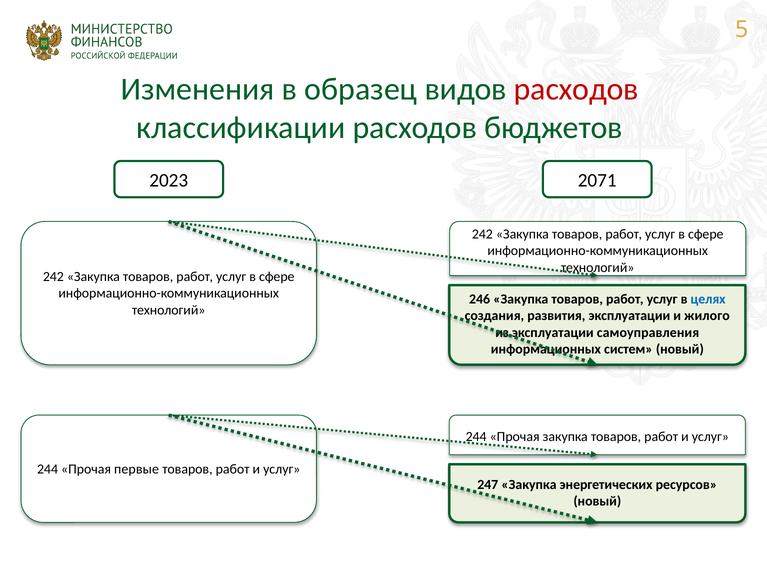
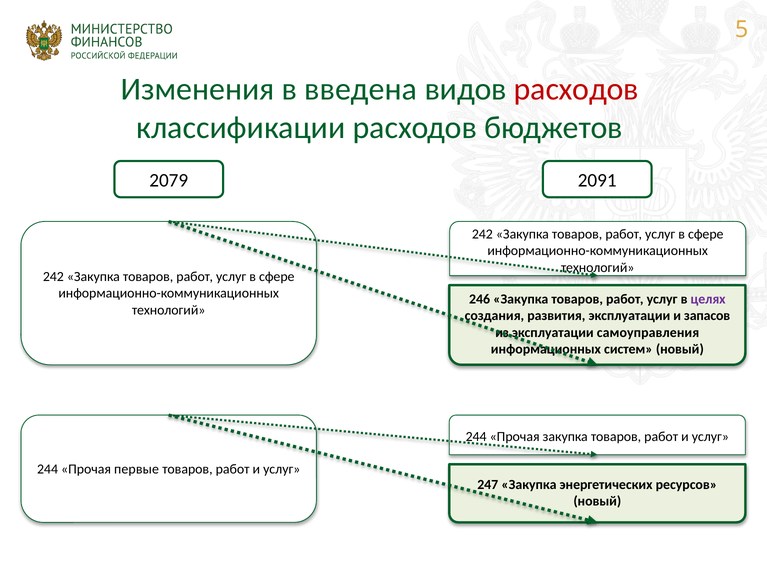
образец: образец -> введена
2023: 2023 -> 2079
2071: 2071 -> 2091
целях colour: blue -> purple
жилого: жилого -> запасов
